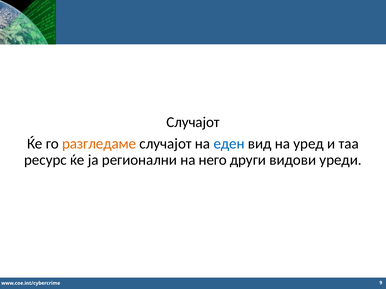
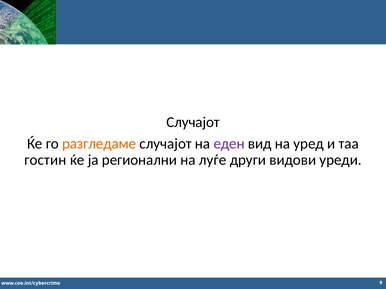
еден colour: blue -> purple
ресурс: ресурс -> гостин
него: него -> луѓе
